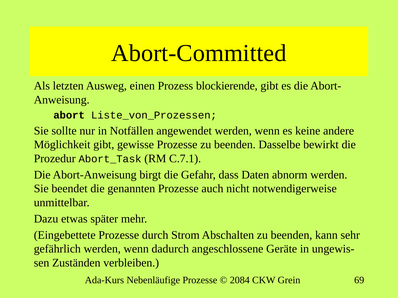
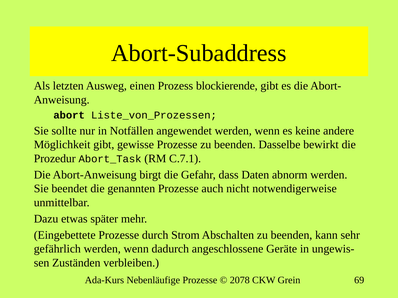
Abort-Committed: Abort-Committed -> Abort-Subaddress
2084: 2084 -> 2078
